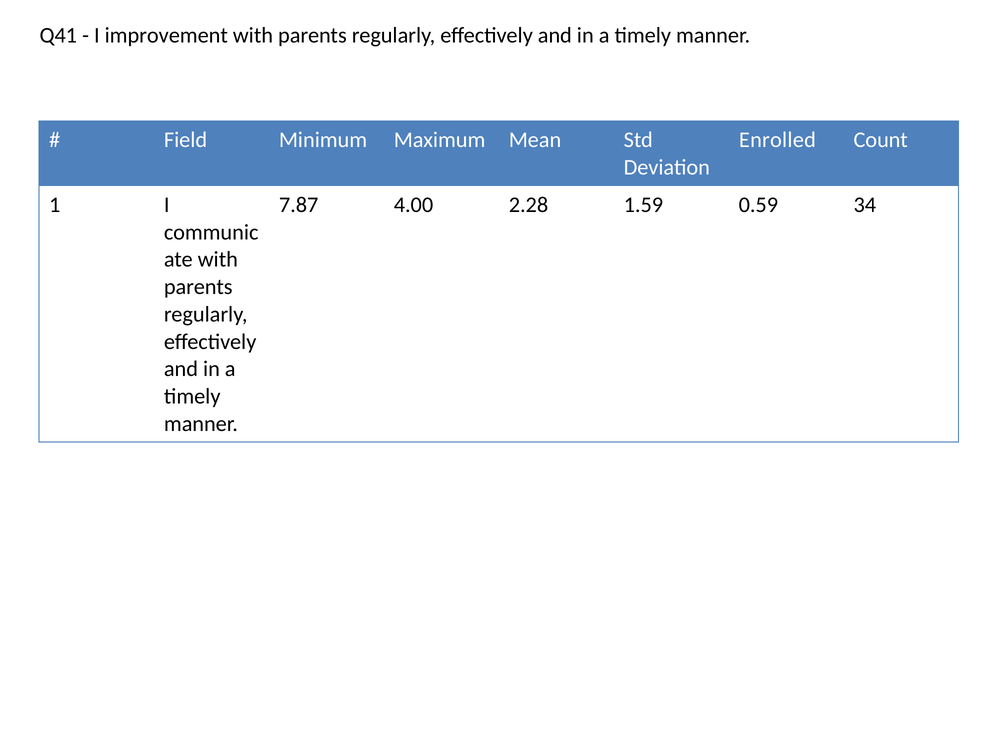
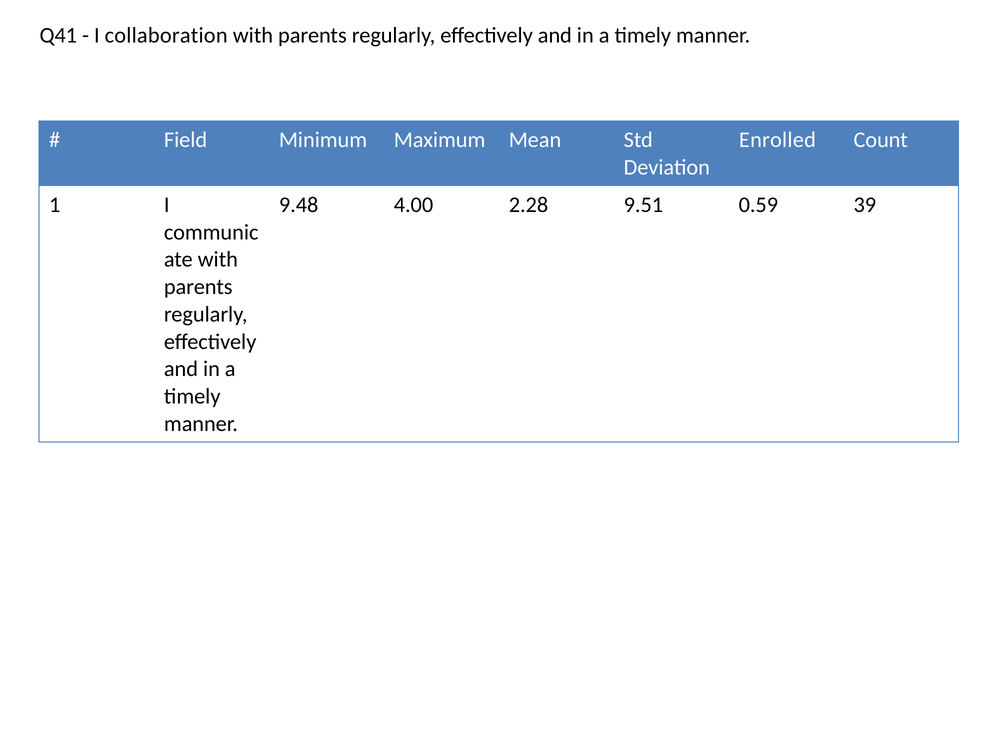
improvement: improvement -> collaboration
7.87: 7.87 -> 9.48
1.59: 1.59 -> 9.51
34: 34 -> 39
